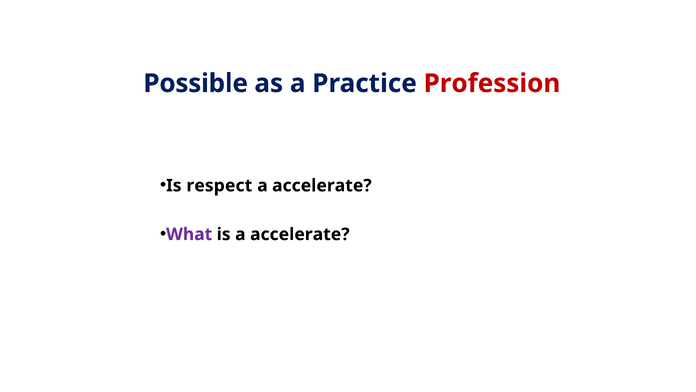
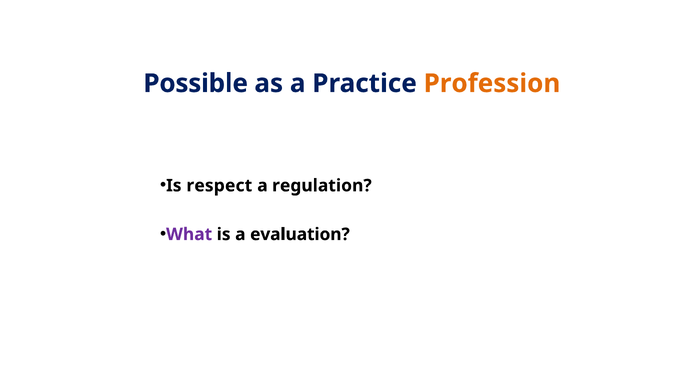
Profession colour: red -> orange
accelerate at (322, 185): accelerate -> regulation
is a accelerate: accelerate -> evaluation
